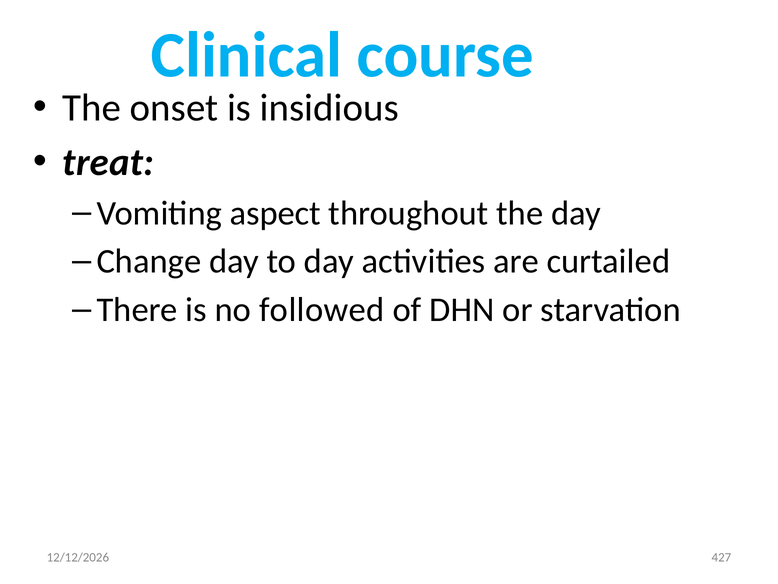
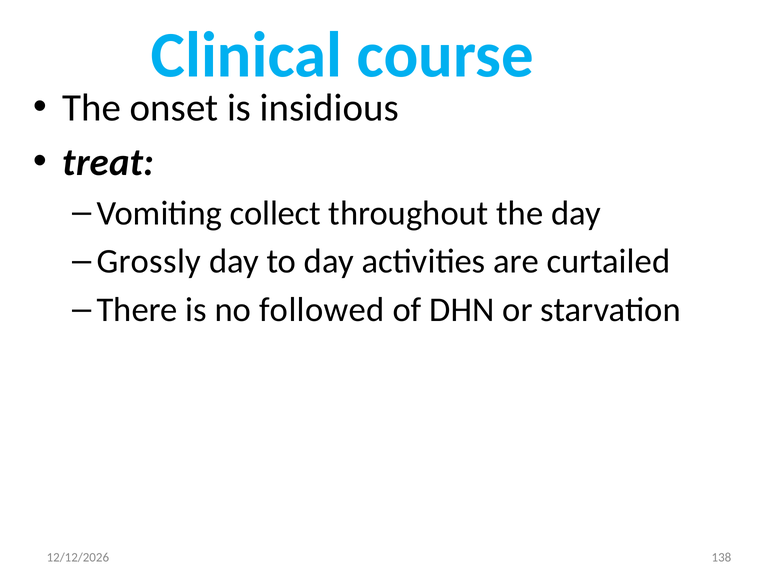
aspect: aspect -> collect
Change: Change -> Grossly
427: 427 -> 138
